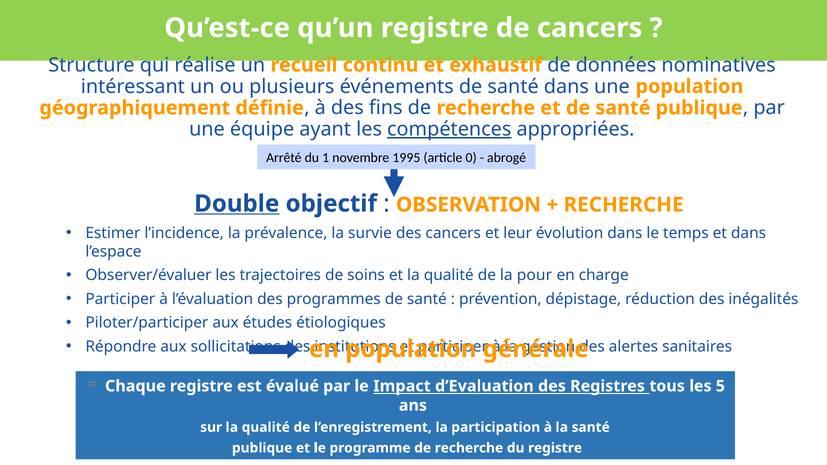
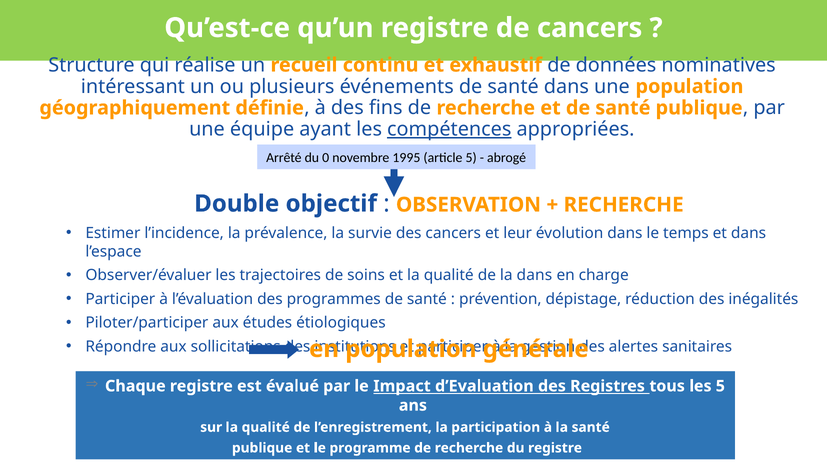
1: 1 -> 0
article 0: 0 -> 5
Double underline: present -> none
la pour: pour -> dans
